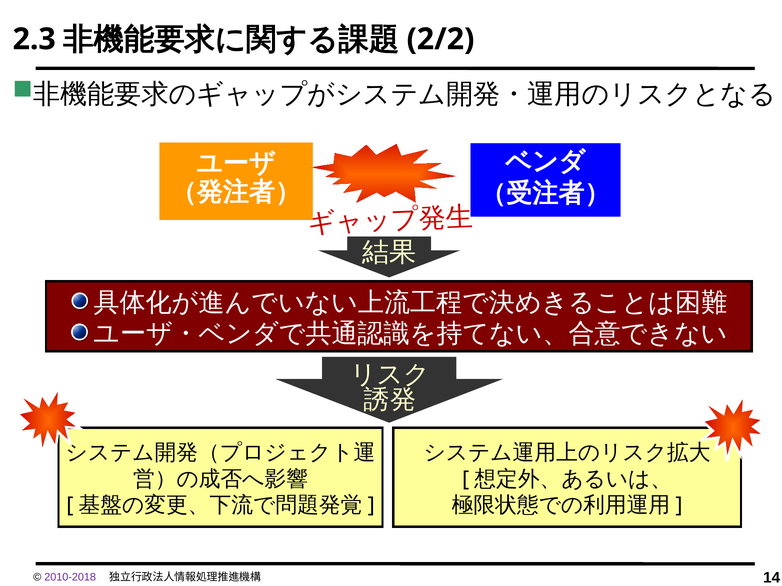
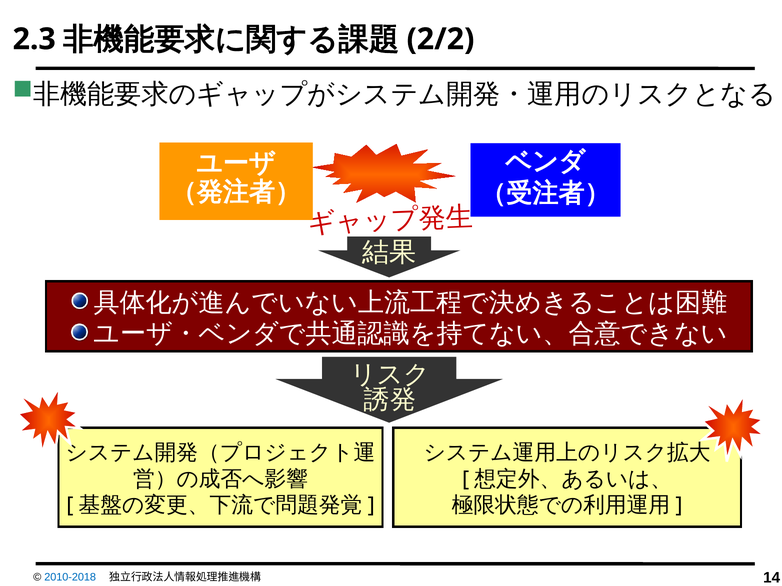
2010-2018 colour: purple -> blue
